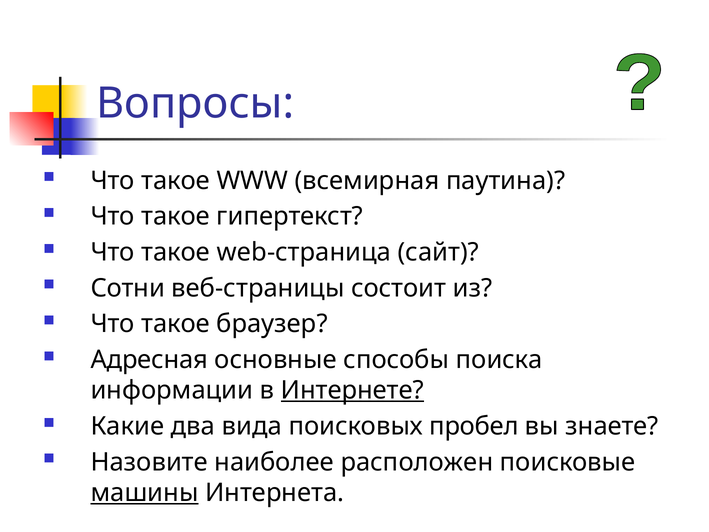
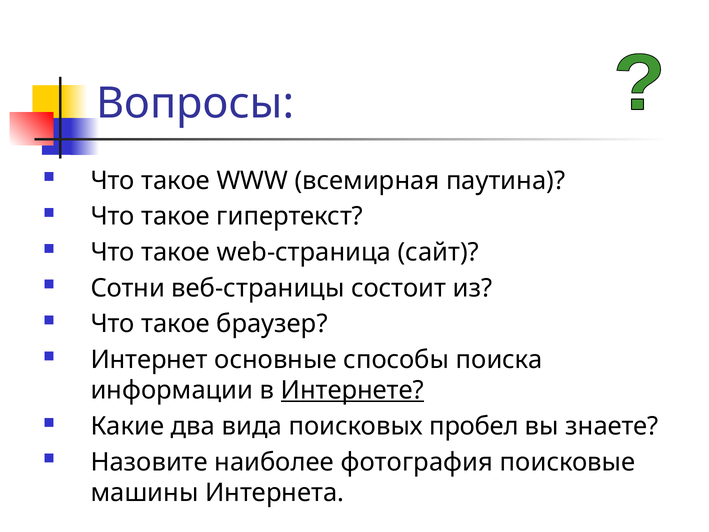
Адресная: Адресная -> Интернет
расположен: расположен -> фотография
машины underline: present -> none
